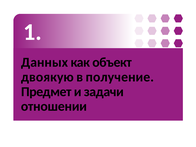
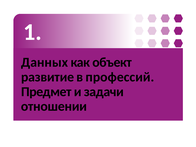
двоякую: двоякую -> развитие
получение: получение -> профессий
